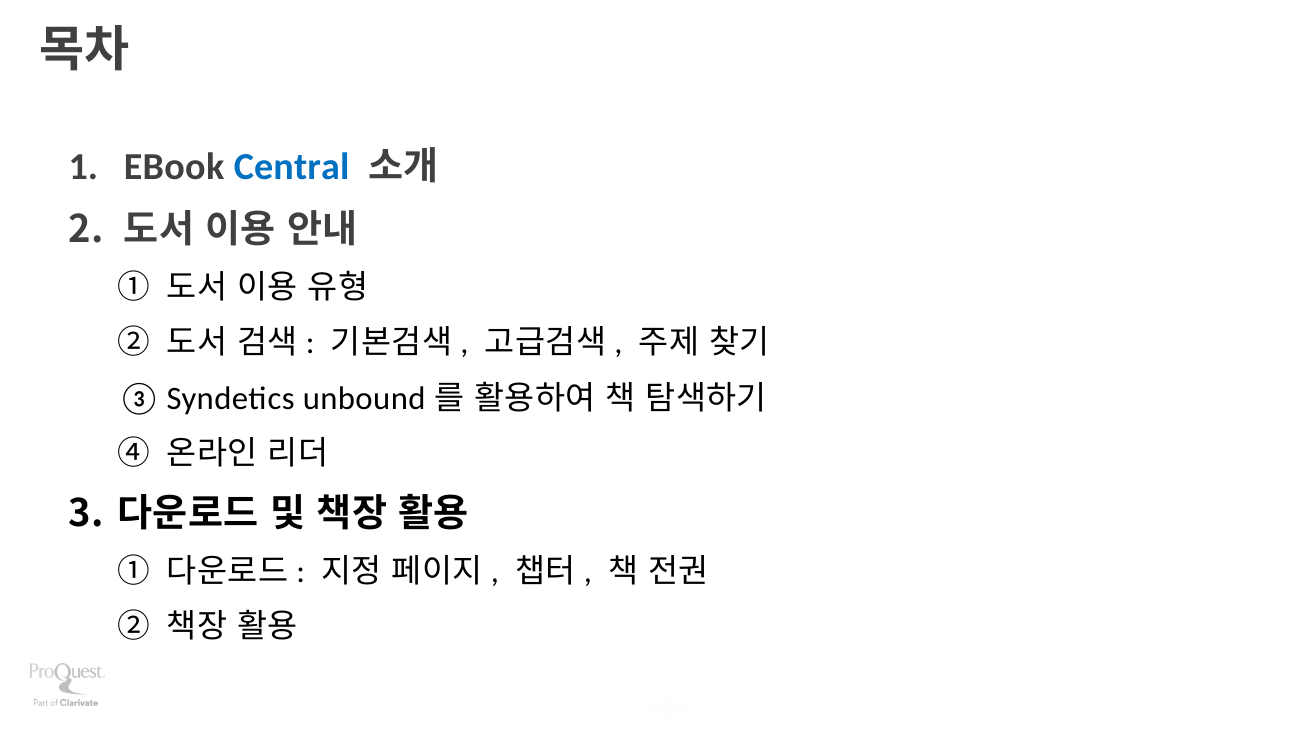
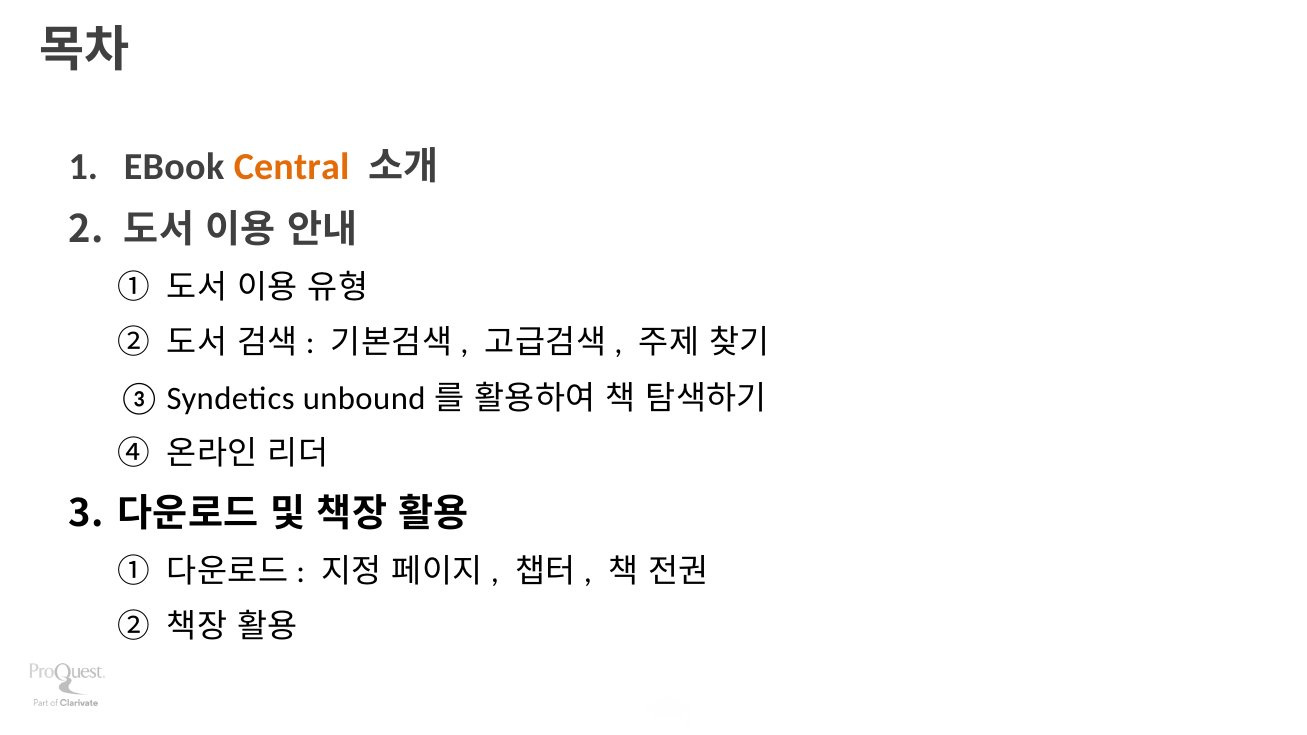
Central colour: blue -> orange
